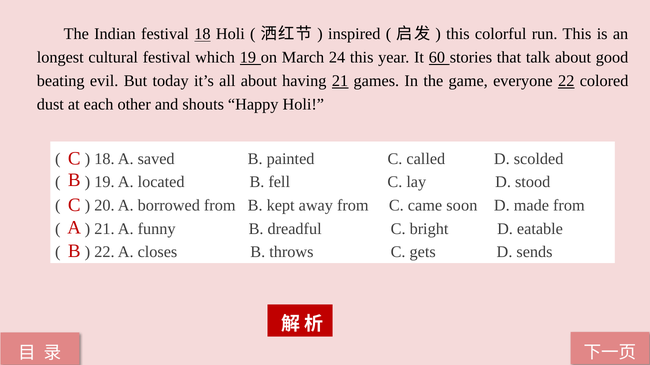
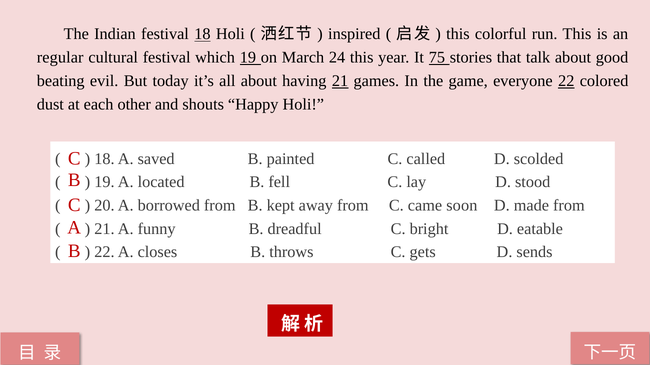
longest: longest -> regular
60: 60 -> 75
